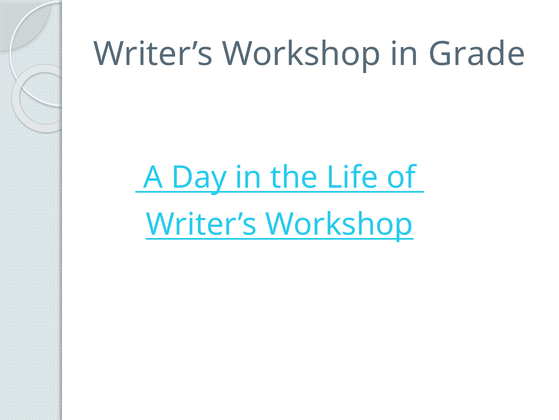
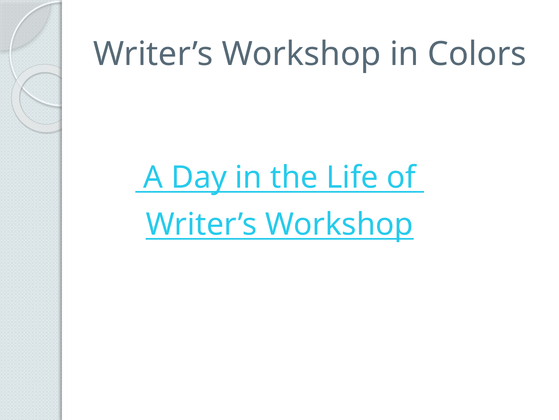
Grade: Grade -> Colors
